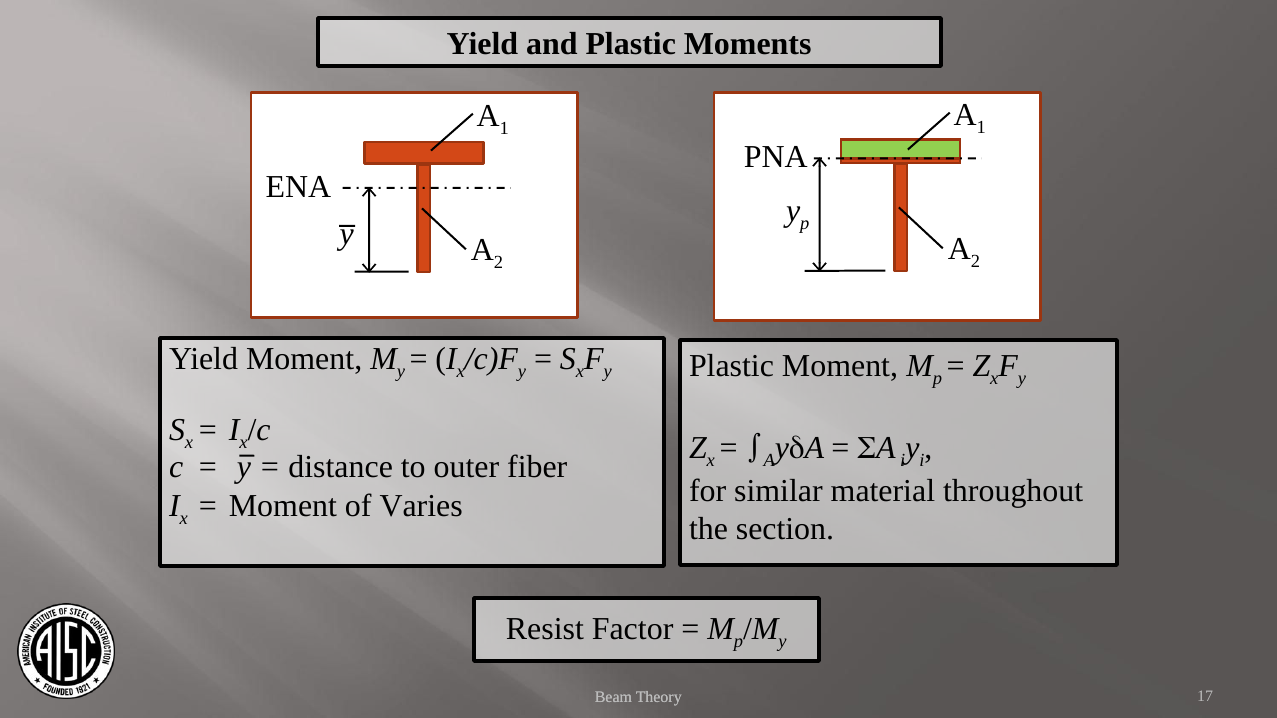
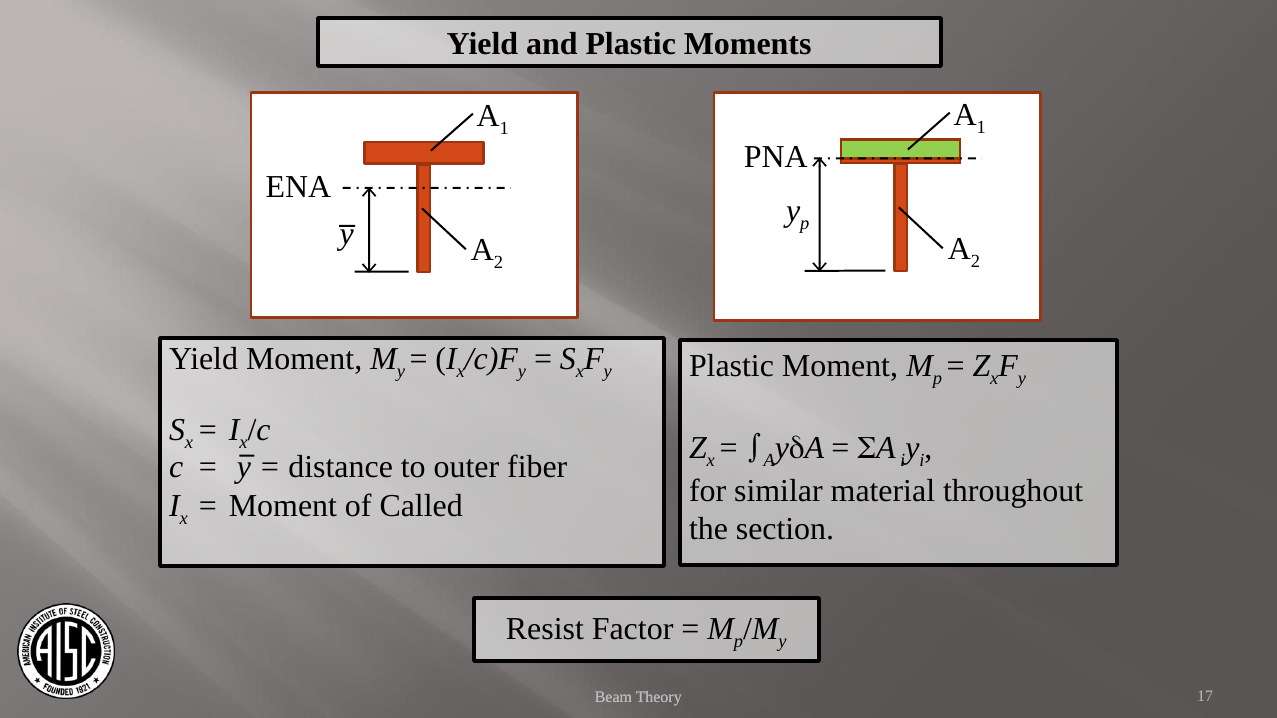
Varies: Varies -> Called
